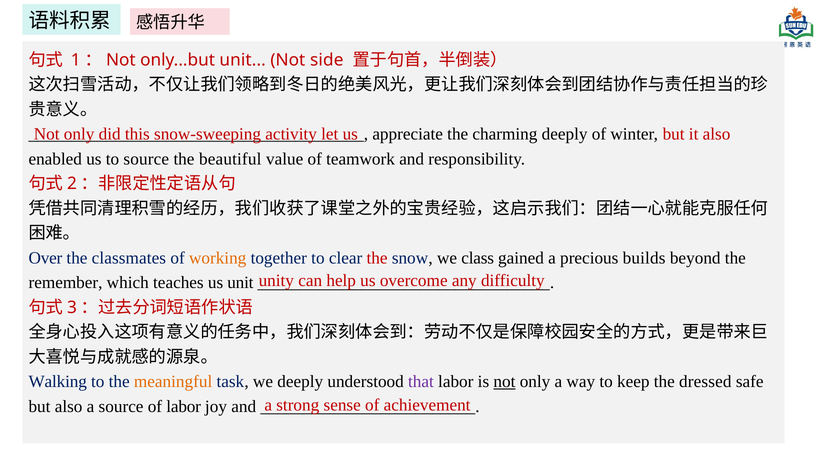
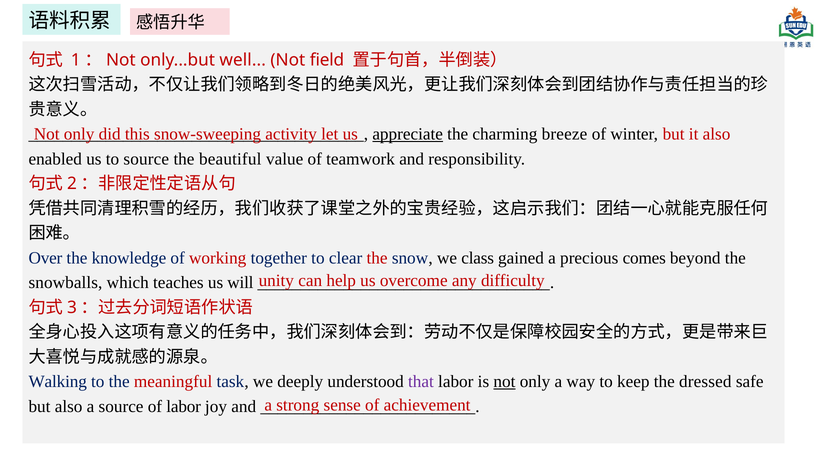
only...but unit: unit -> well
side: side -> field
appreciate underline: none -> present
charming deeply: deeply -> breeze
classmates: classmates -> knowledge
working colour: orange -> red
builds: builds -> comes
remember: remember -> snowballs
us unit: unit -> will
meaningful colour: orange -> red
